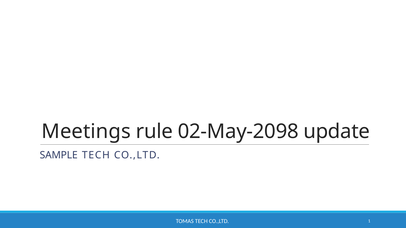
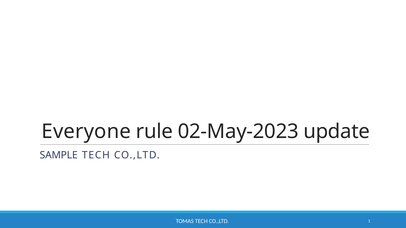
Meetings: Meetings -> Everyone
02-May-2098: 02-May-2098 -> 02-May-2023
